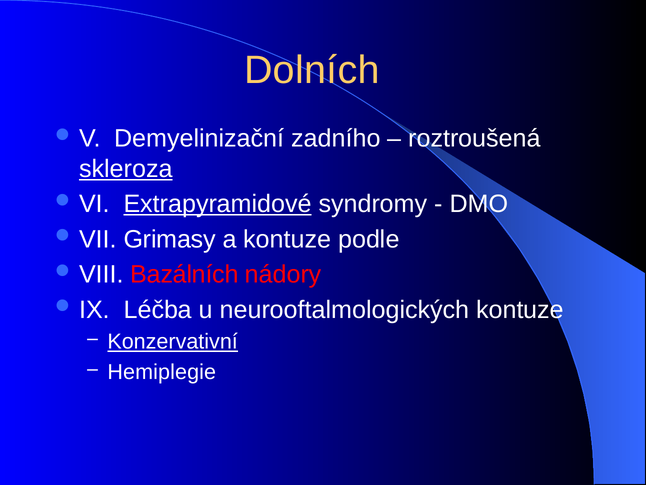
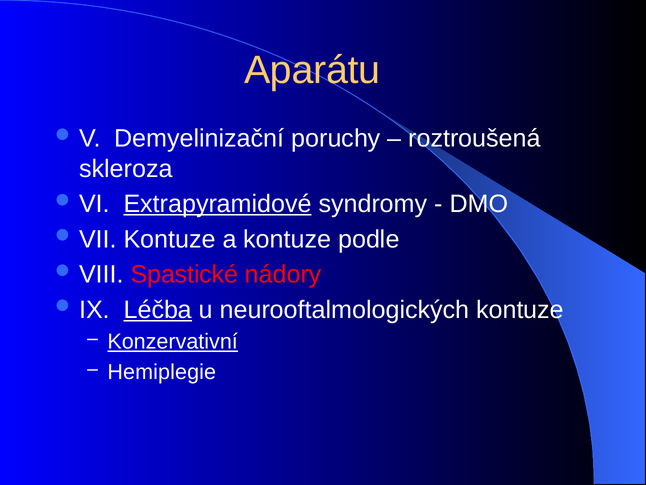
Dolních: Dolních -> Aparátu
zadního: zadního -> poruchy
skleroza underline: present -> none
Grimasy at (170, 239): Grimasy -> Kontuze
Bazálních: Bazálních -> Spastické
Léčba underline: none -> present
